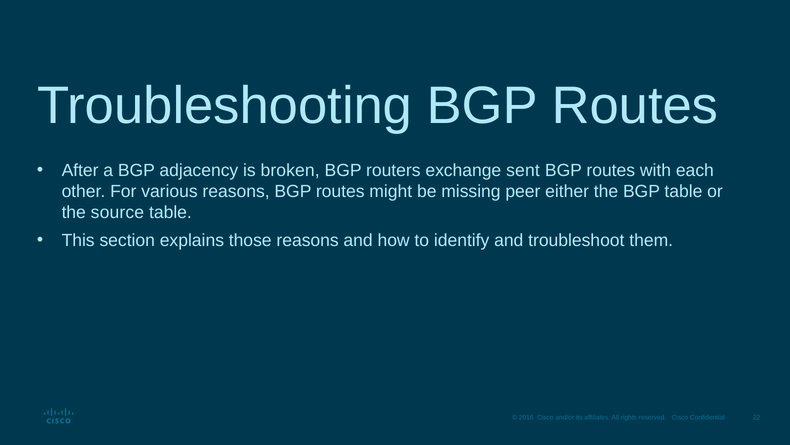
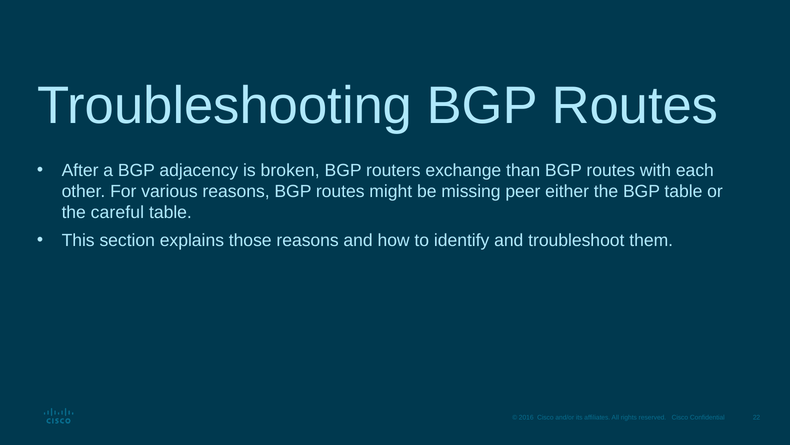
sent: sent -> than
source: source -> careful
